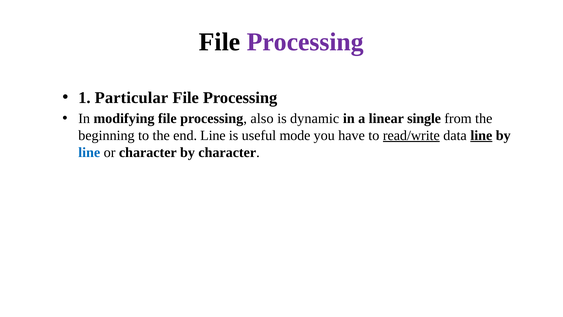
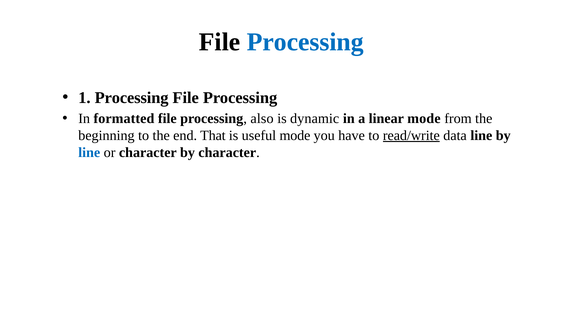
Processing at (305, 42) colour: purple -> blue
1 Particular: Particular -> Processing
modifying: modifying -> formatted
linear single: single -> mode
end Line: Line -> That
line at (481, 135) underline: present -> none
